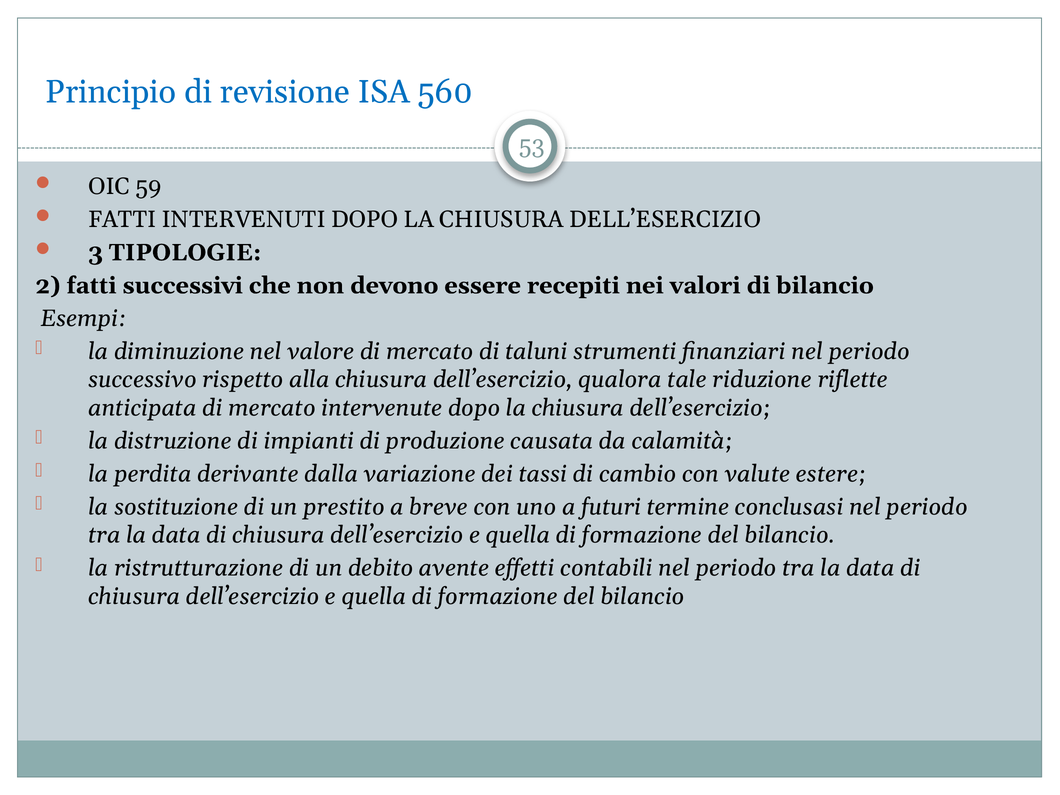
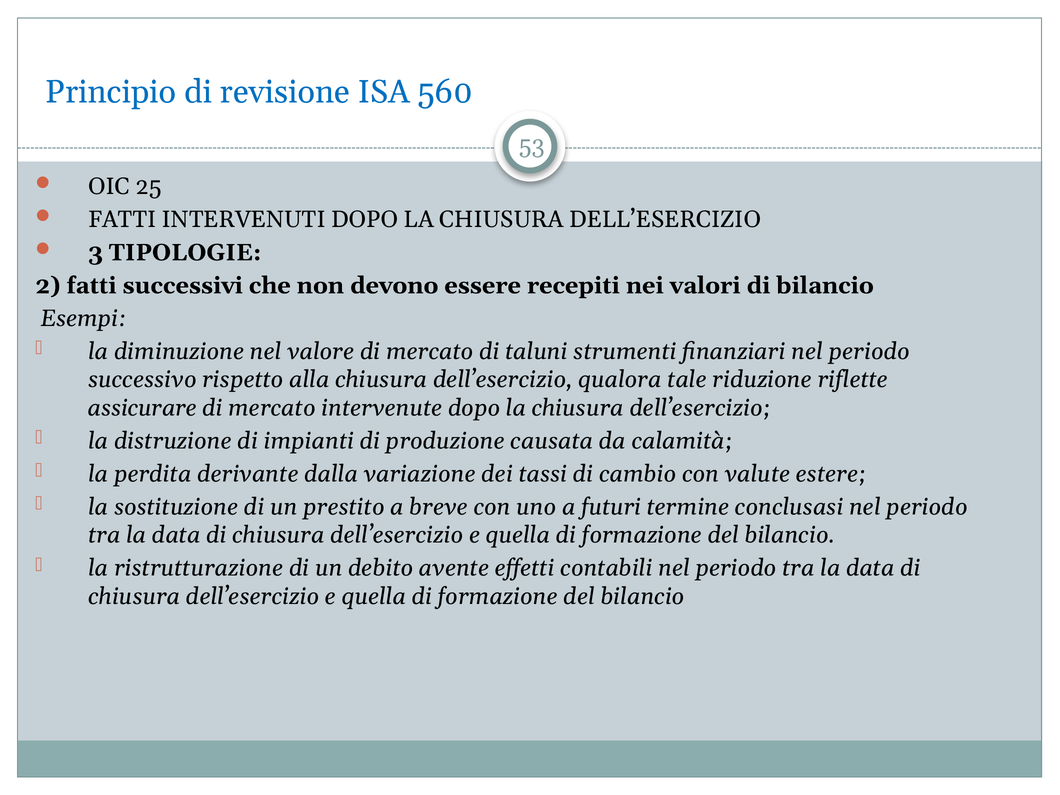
59: 59 -> 25
anticipata: anticipata -> assicurare
